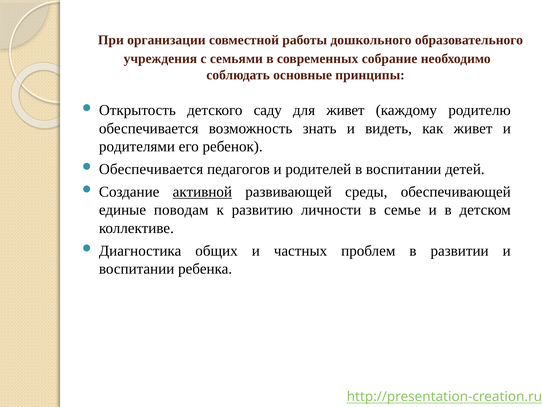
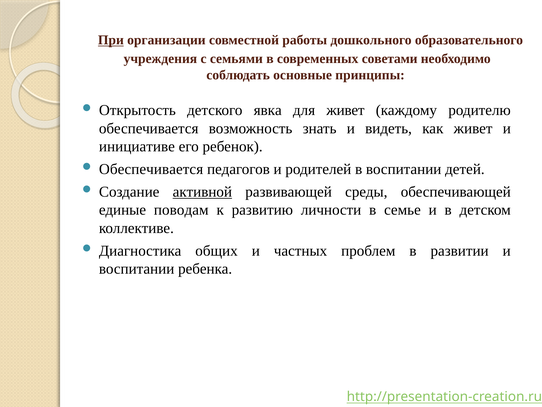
При underline: none -> present
собрание: собрание -> советами
саду: саду -> явка
родителями: родителями -> инициативе
